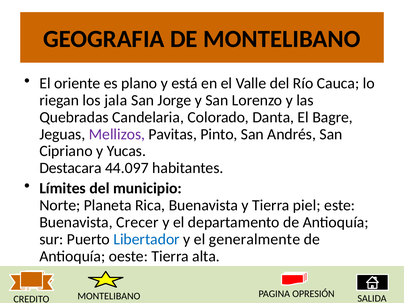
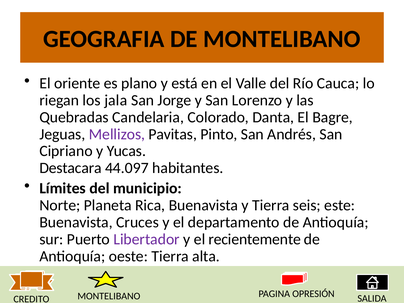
piel: piel -> seis
Crecer: Crecer -> Cruces
Libertador colour: blue -> purple
generalmente: generalmente -> recientemente
